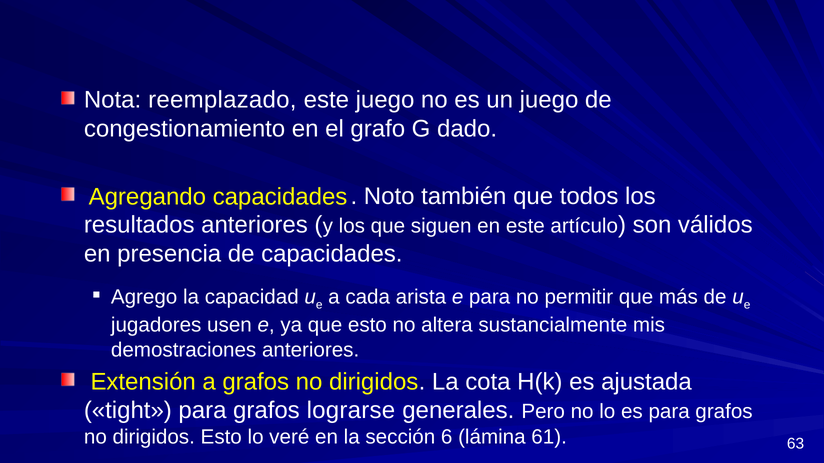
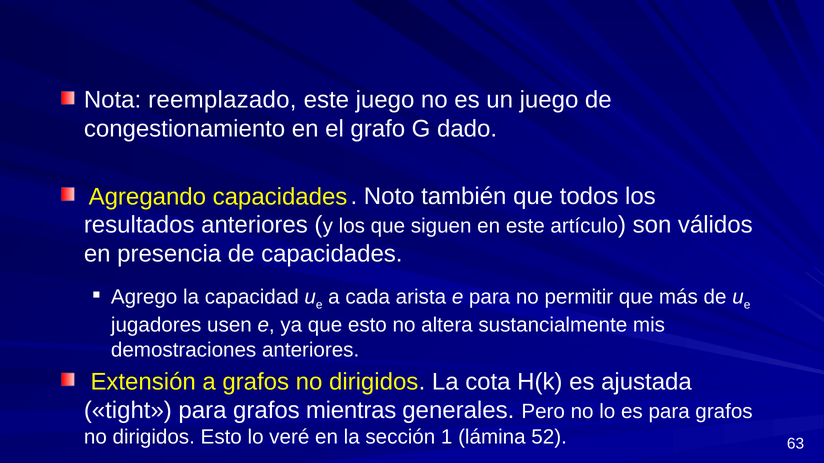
lograrse: lograrse -> mientras
6: 6 -> 1
61: 61 -> 52
